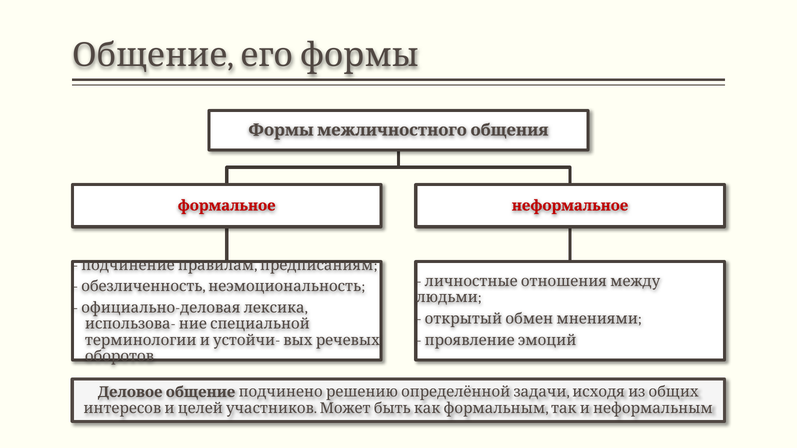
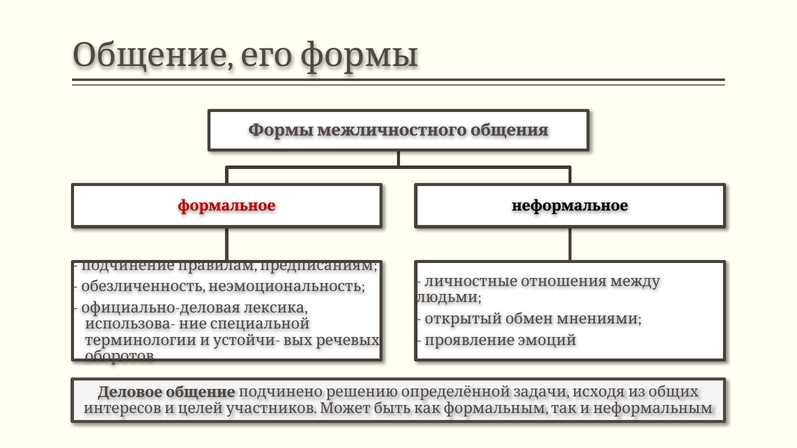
неформальное colour: red -> black
